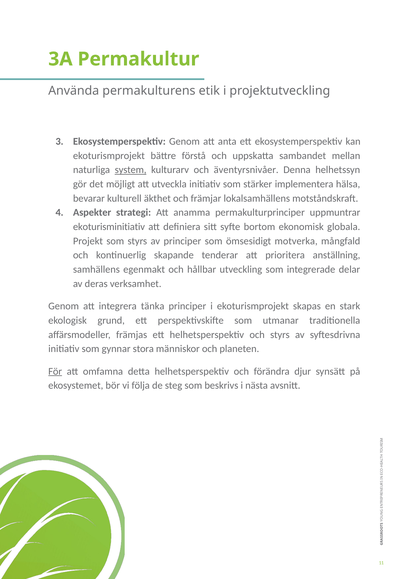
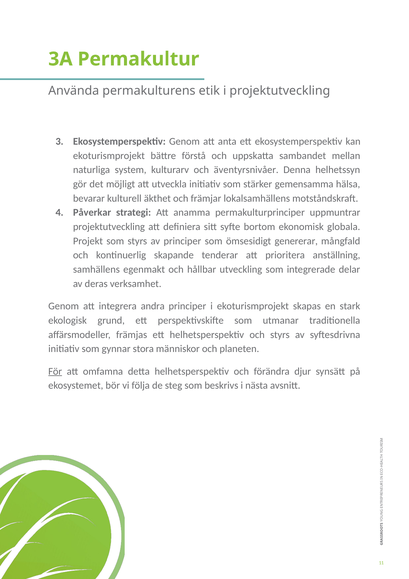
system underline: present -> none
implementera: implementera -> gemensamma
Aspekter: Aspekter -> Påverkar
ekoturisminitiativ at (109, 227): ekoturisminitiativ -> projektutveckling
motverka: motverka -> genererar
tänka: tänka -> andra
